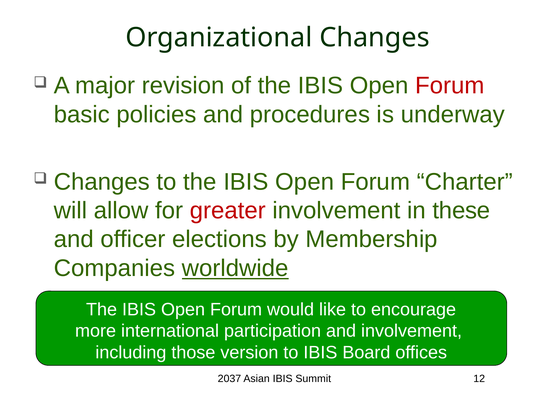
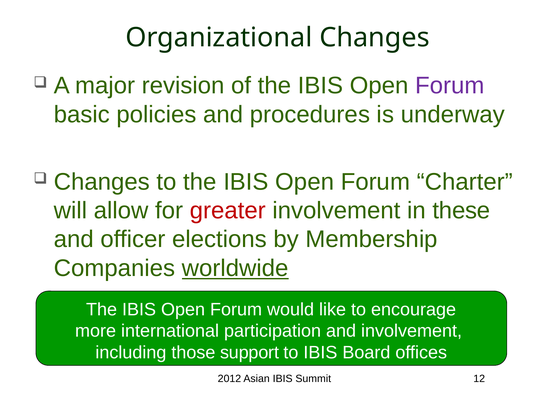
Forum at (450, 86) colour: red -> purple
version: version -> support
2037: 2037 -> 2012
